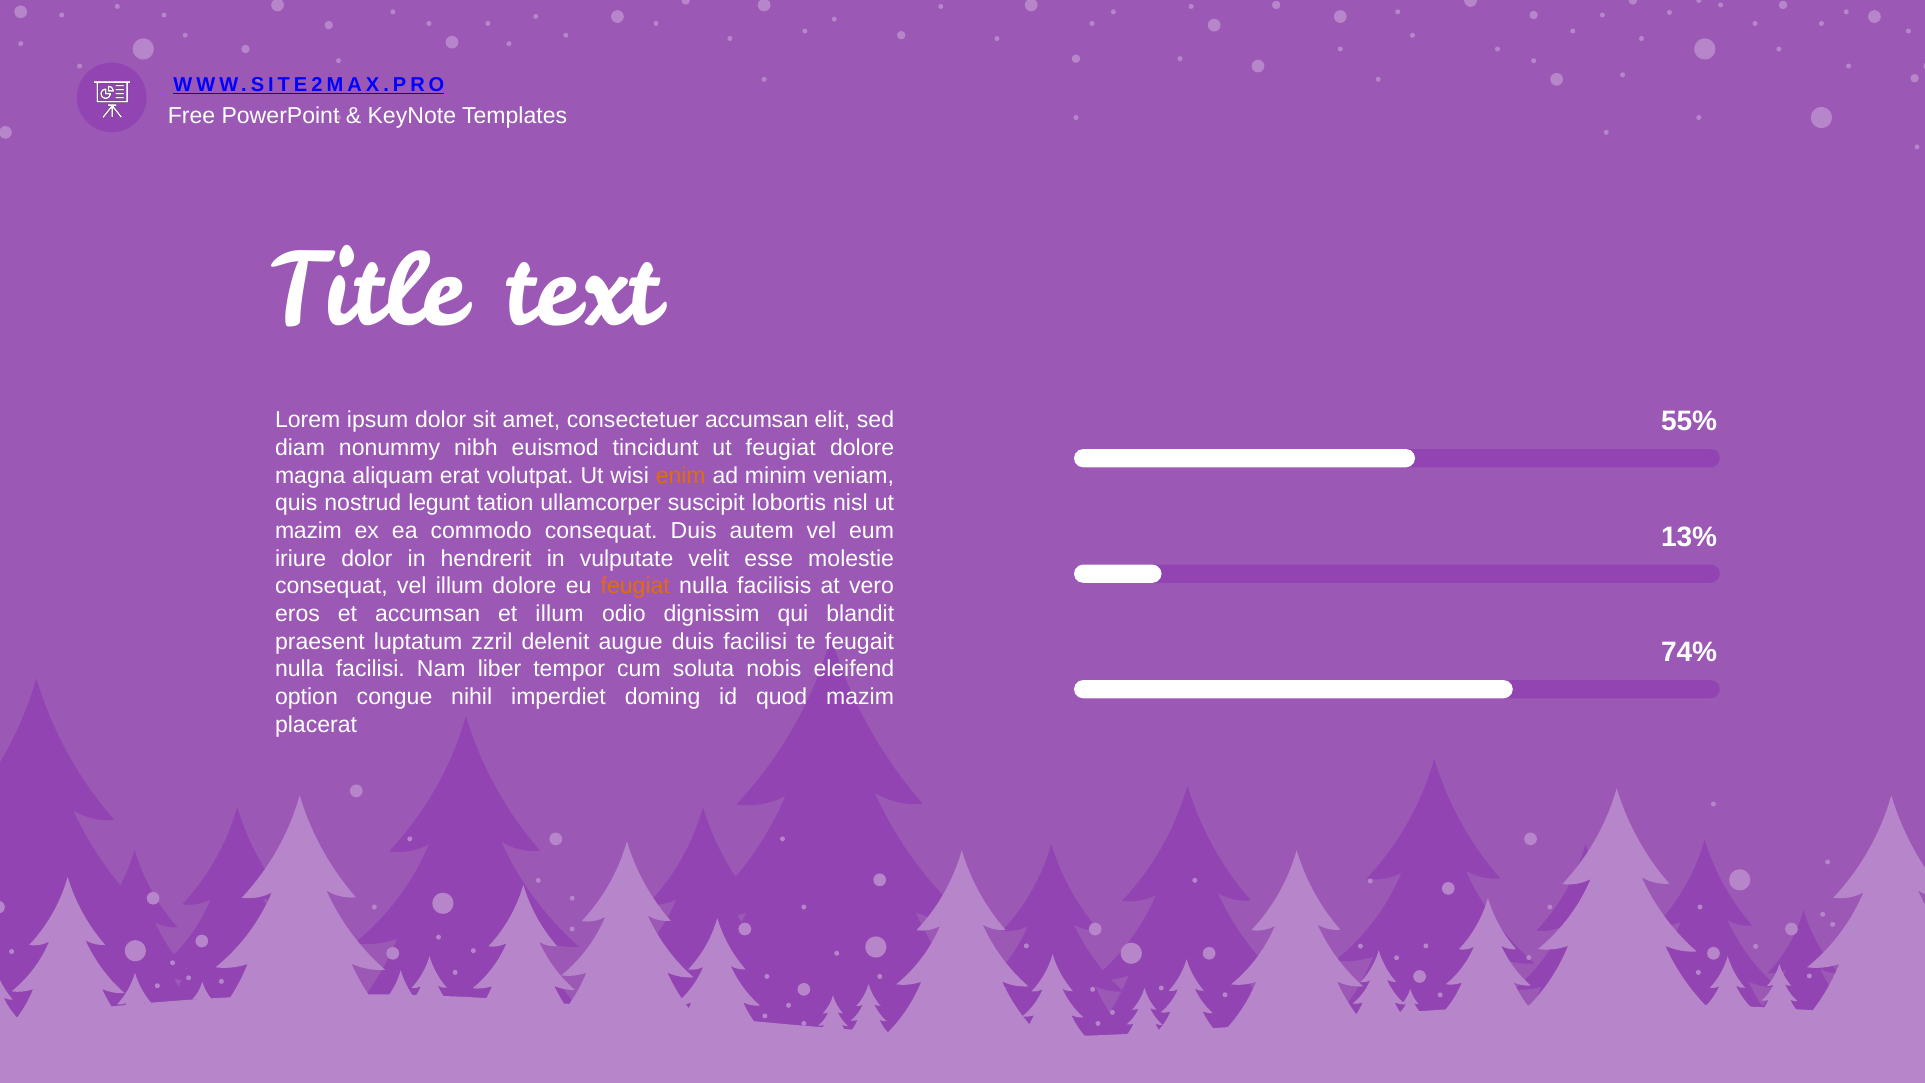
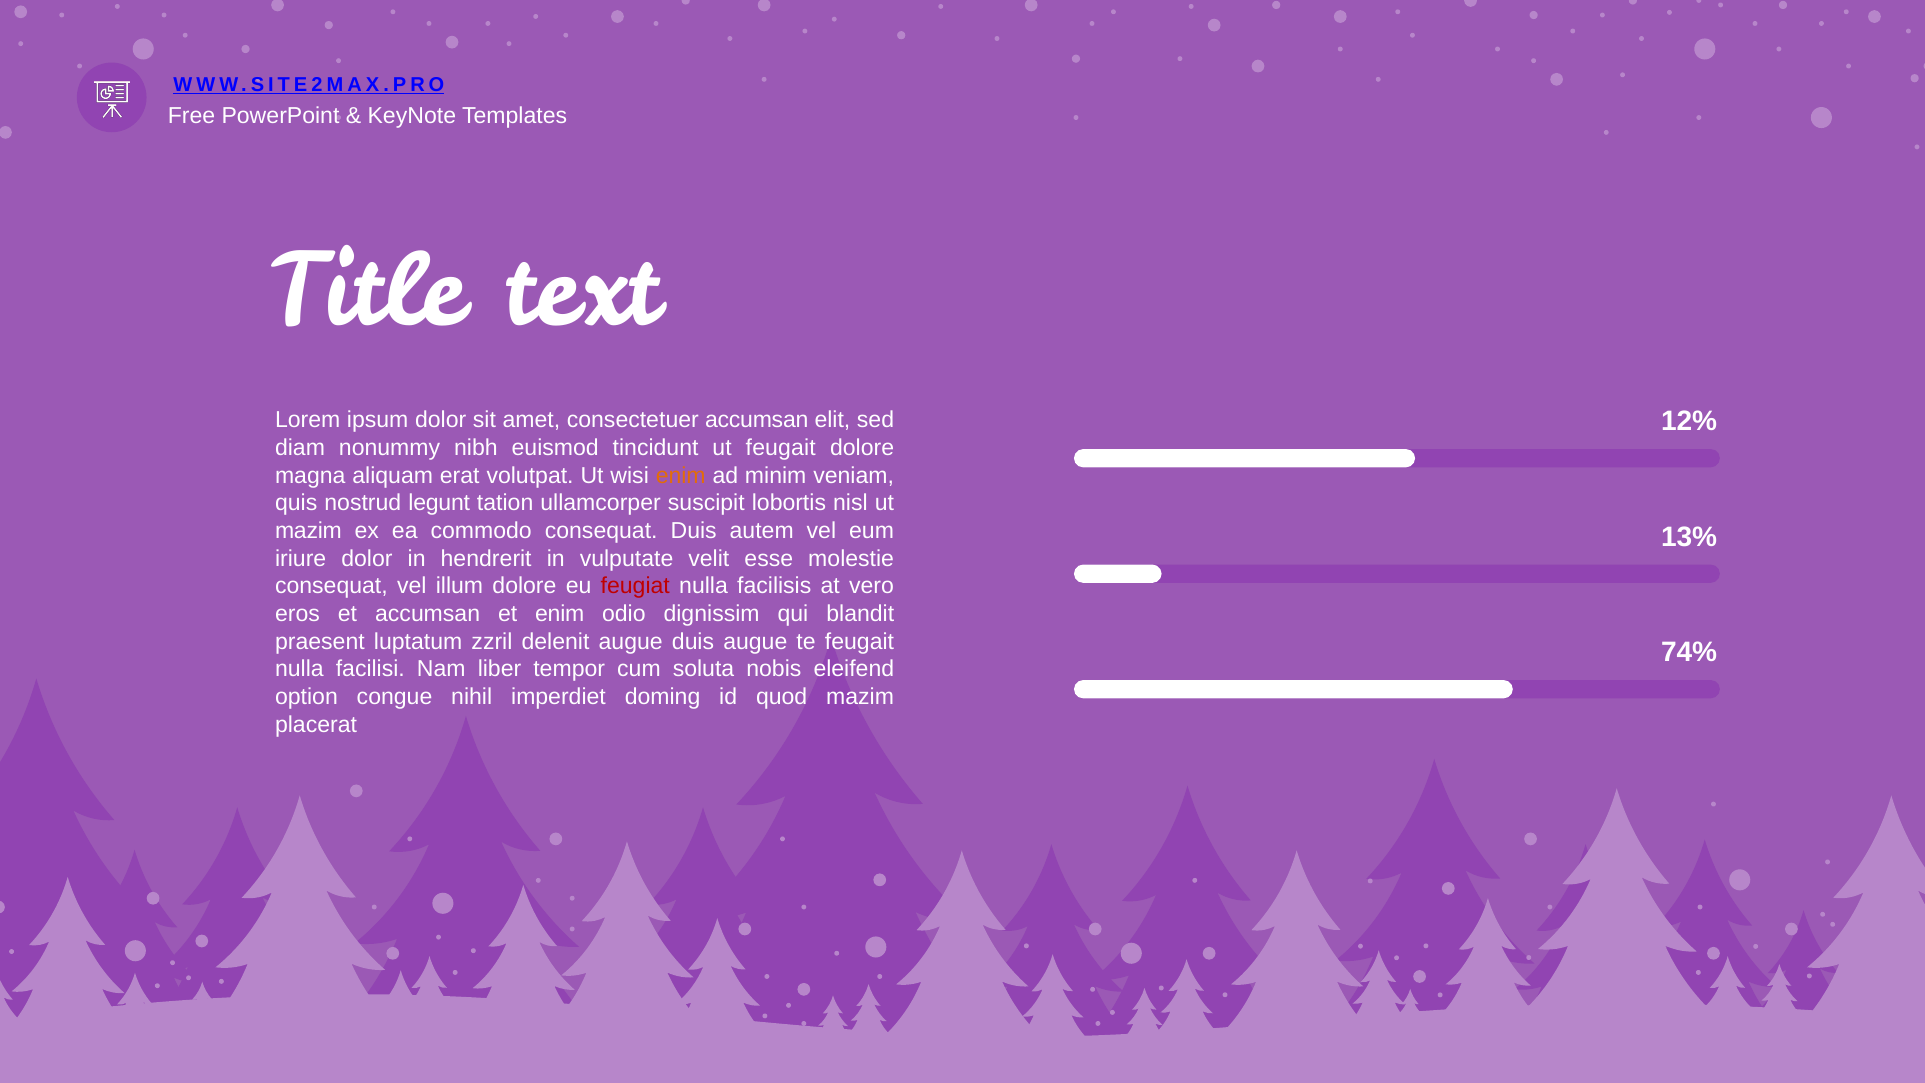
55%: 55% -> 12%
ut feugiat: feugiat -> feugait
feugiat at (635, 586) colour: orange -> red
et illum: illum -> enim
duis facilisi: facilisi -> augue
